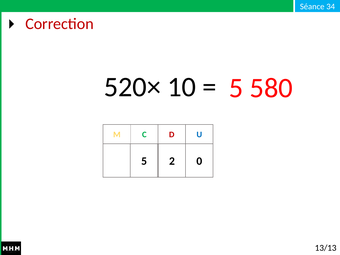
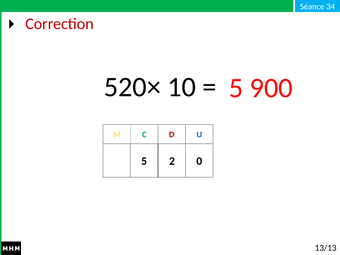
580: 580 -> 900
